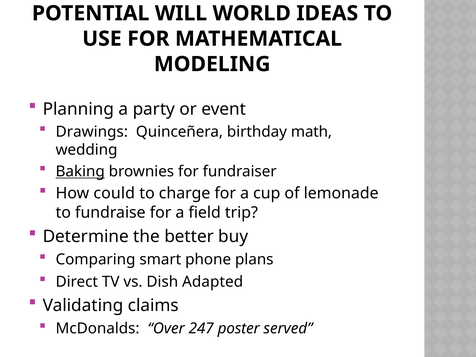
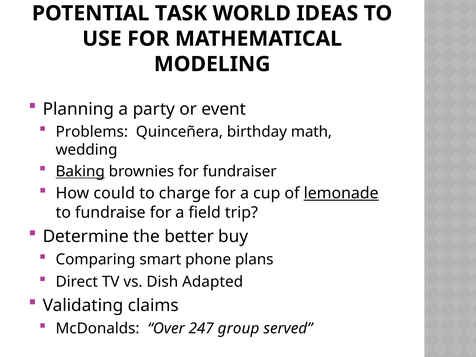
WILL: WILL -> TASK
Drawings: Drawings -> Problems
lemonade underline: none -> present
poster: poster -> group
